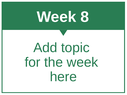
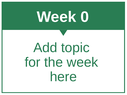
8: 8 -> 0
